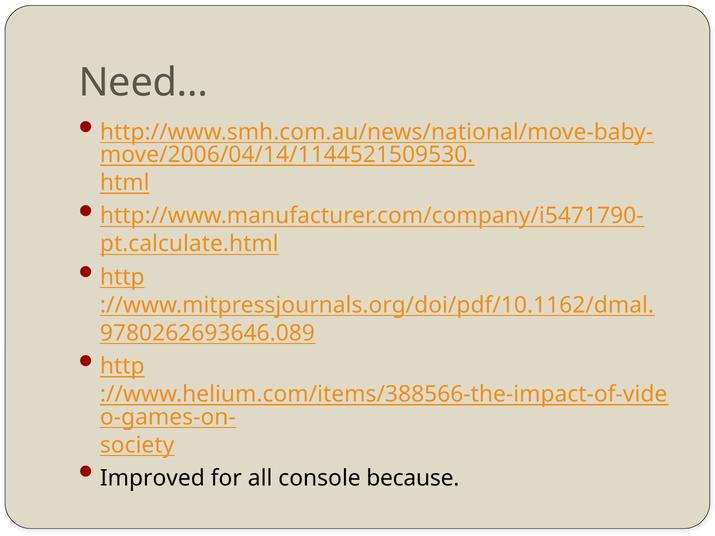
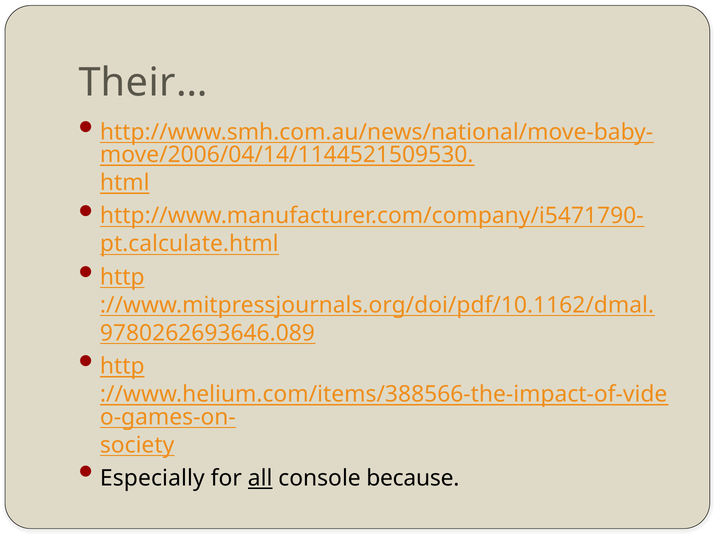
Need…: Need… -> Their…
Improved: Improved -> Especially
all underline: none -> present
